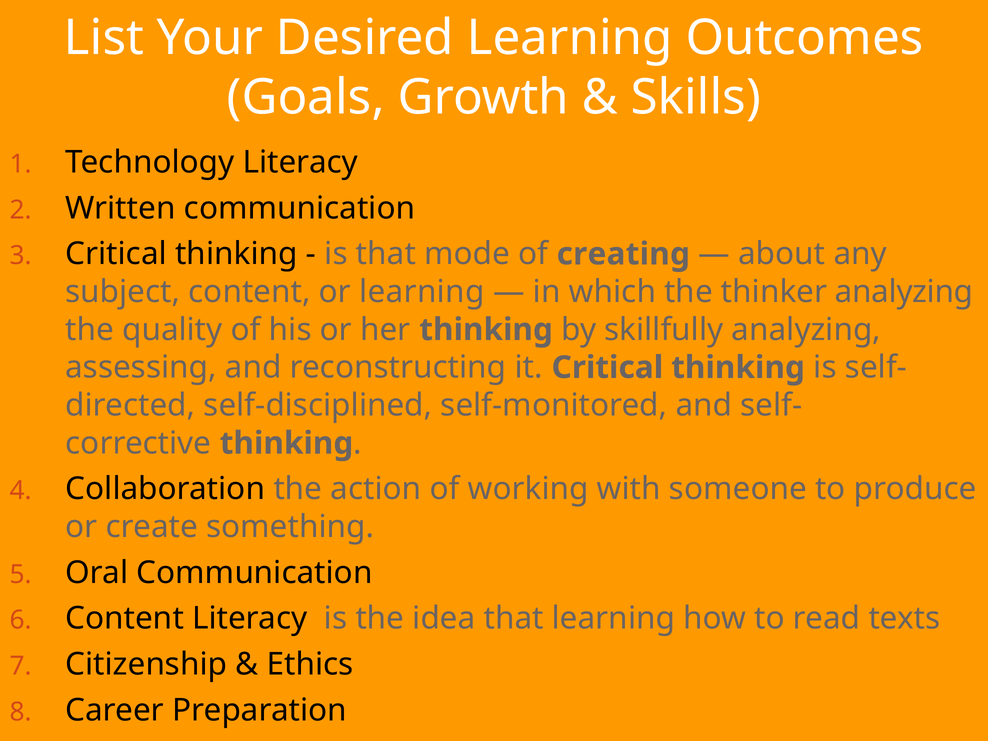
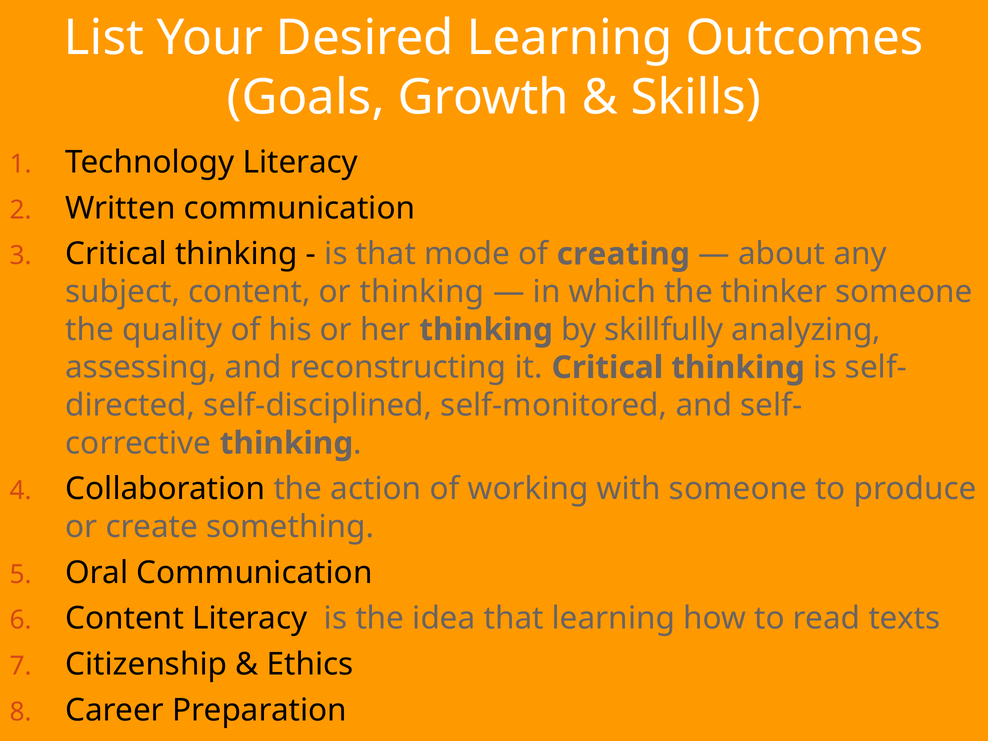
or learning: learning -> thinking
thinker analyzing: analyzing -> someone
